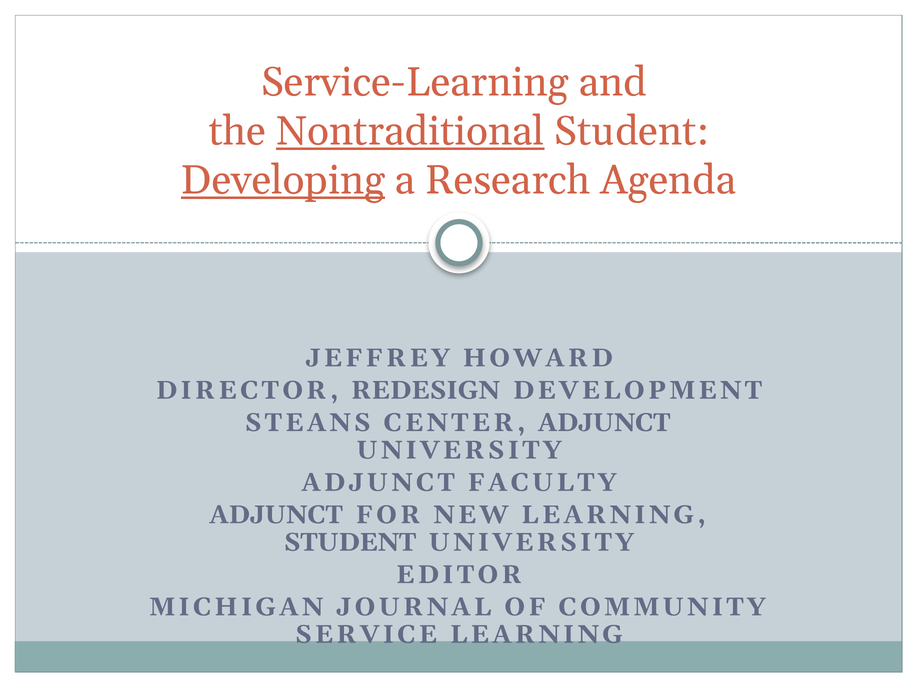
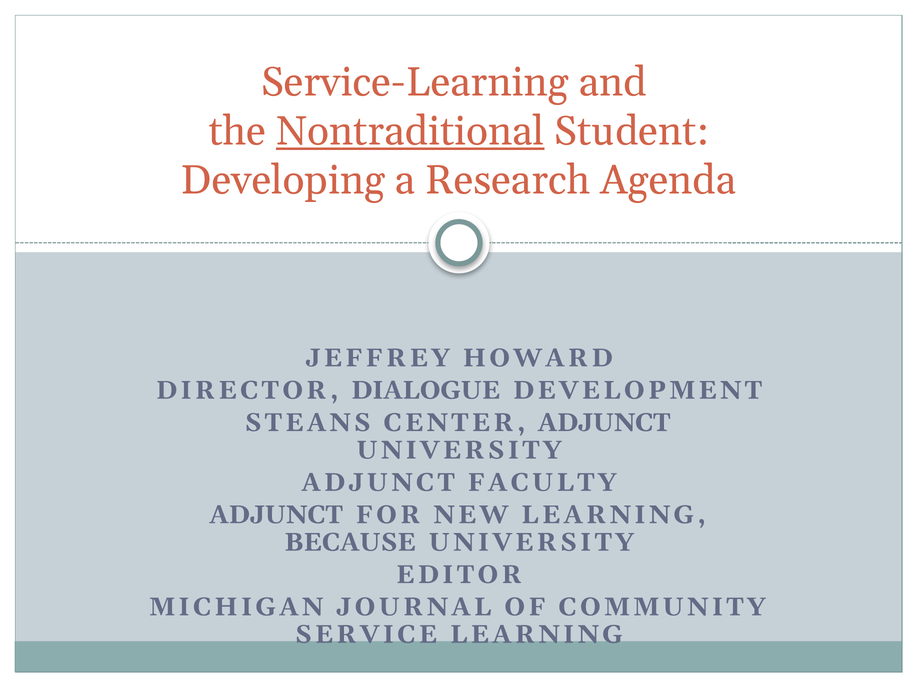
Developing underline: present -> none
REDESIGN: REDESIGN -> DIALOGUE
STUDENT at (350, 543): STUDENT -> BECAUSE
